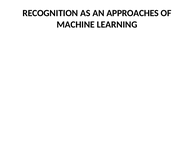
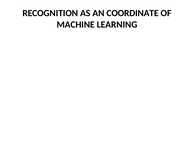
APPROACHES: APPROACHES -> COORDINATE
